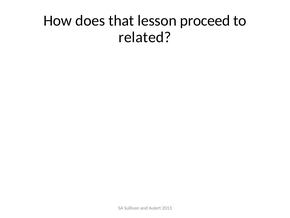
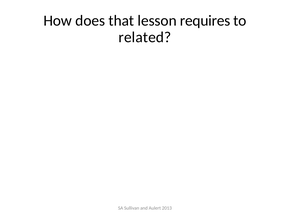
proceed: proceed -> requires
